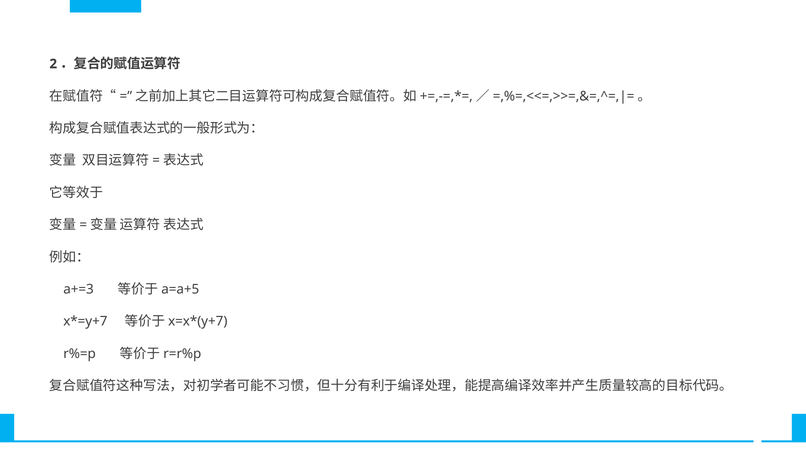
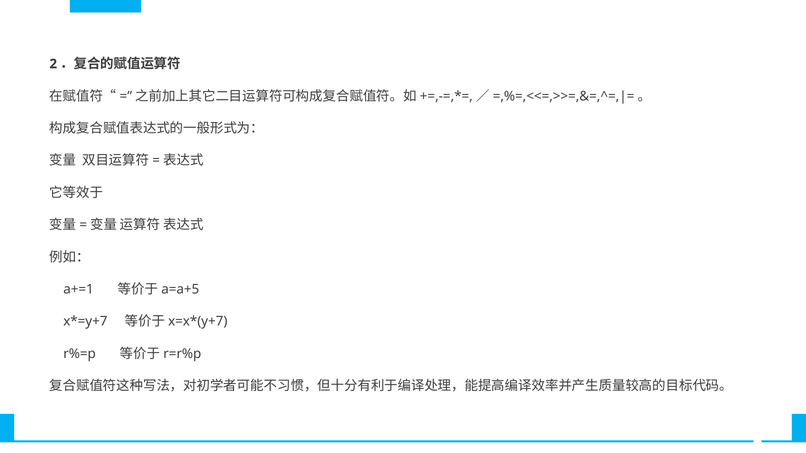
a+=3: a+=3 -> a+=1
